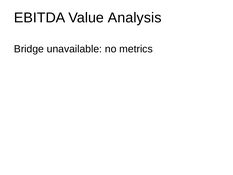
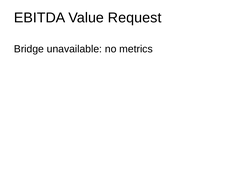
Analysis: Analysis -> Request
